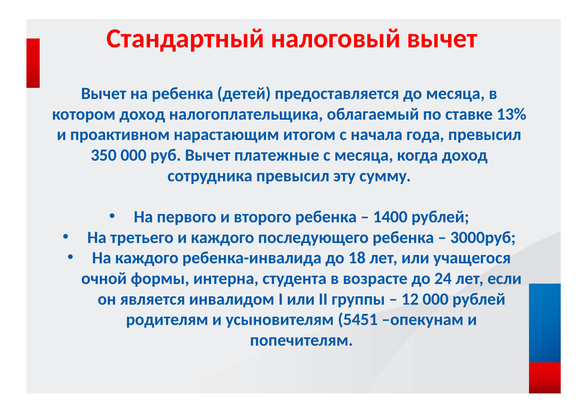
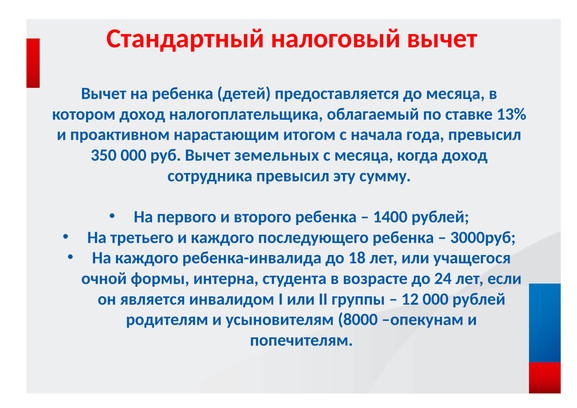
платежные: платежные -> земельных
5451: 5451 -> 8000
